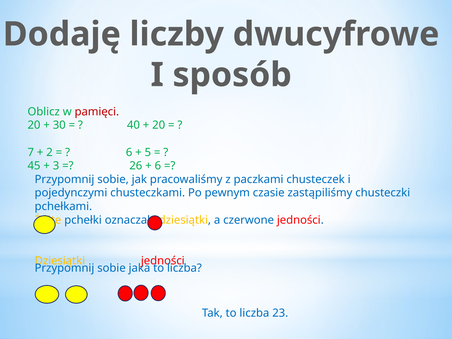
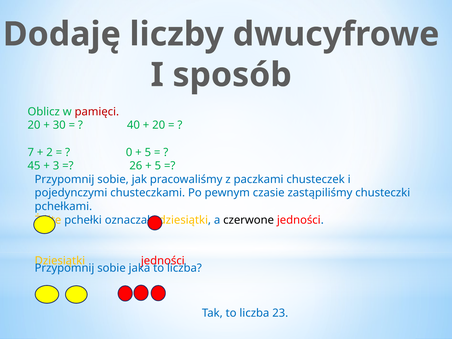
6 at (129, 152): 6 -> 0
6 at (158, 166): 6 -> 5
czerwone colour: blue -> black
